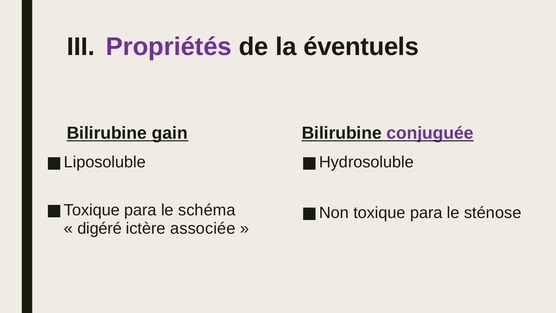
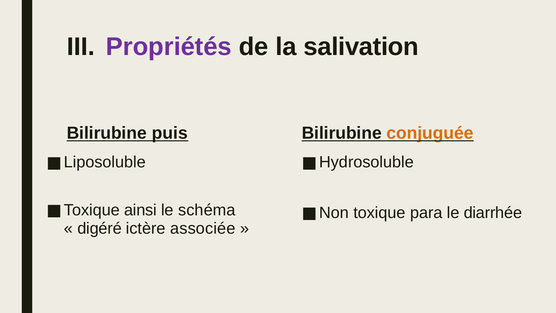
éventuels: éventuels -> salivation
gain: gain -> puis
conjuguée colour: purple -> orange
para at (140, 210): para -> ainsi
sténose: sténose -> diarrhée
